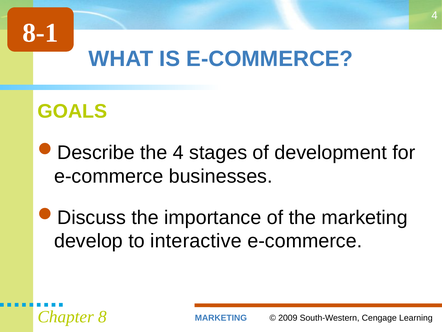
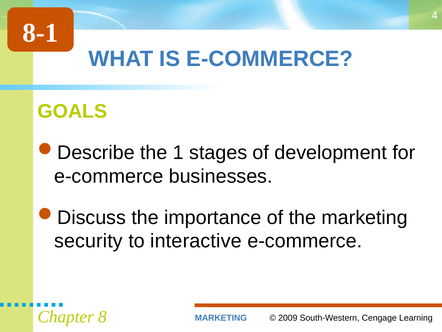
the 4: 4 -> 1
develop: develop -> security
